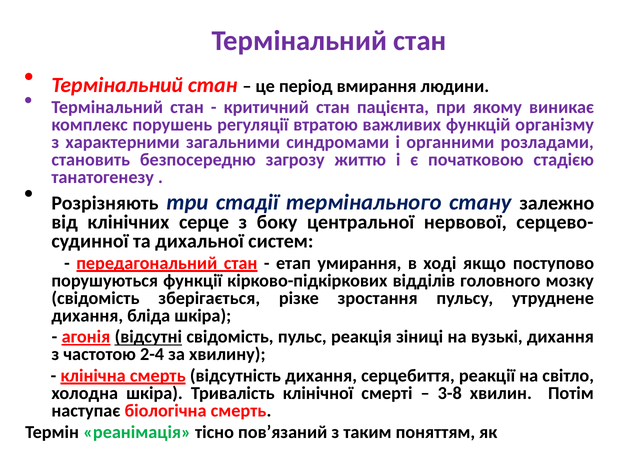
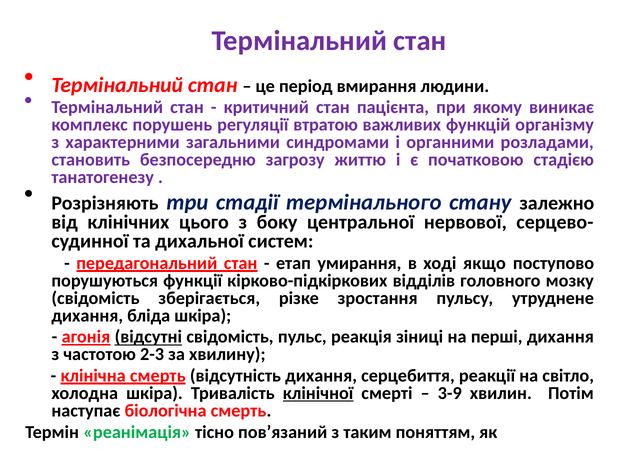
серце: серце -> цього
вузькі: вузькі -> перші
2-4: 2-4 -> 2-3
клінічної underline: none -> present
3-8: 3-8 -> 3-9
